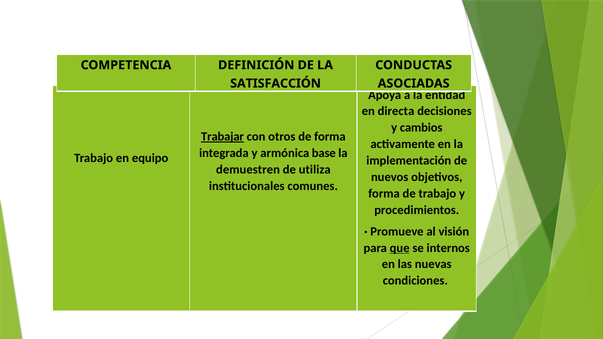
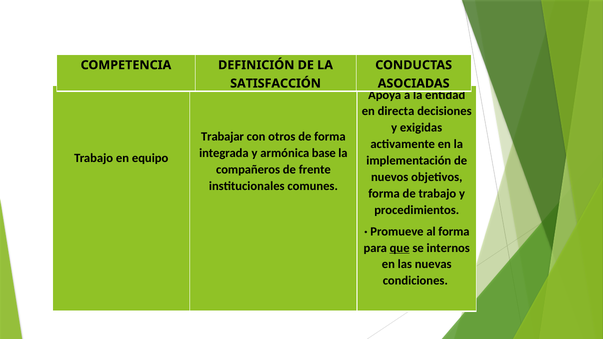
cambios: cambios -> exigidas
Trabajar underline: present -> none
demuestren: demuestren -> compañeros
utiliza: utiliza -> frente
al visión: visión -> forma
